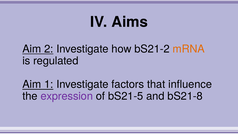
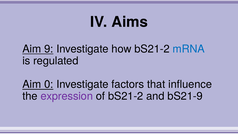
2: 2 -> 9
mRNA colour: orange -> blue
1: 1 -> 0
of bS21-5: bS21-5 -> bS21-2
bS21-8: bS21-8 -> bS21-9
